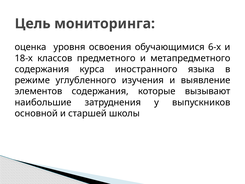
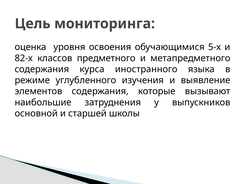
6-х: 6-х -> 5-х
18-х: 18-х -> 82-х
